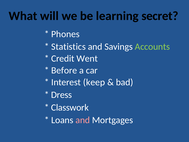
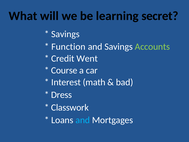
Phones at (65, 34): Phones -> Savings
Statistics: Statistics -> Function
Before: Before -> Course
keep: keep -> math
and at (83, 120) colour: pink -> light blue
